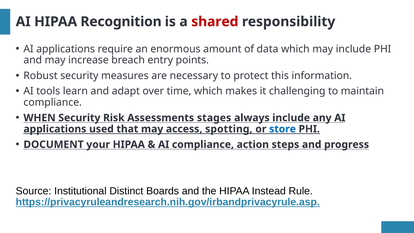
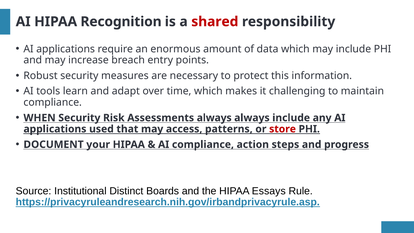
Assessments stages: stages -> always
spotting: spotting -> patterns
store colour: blue -> red
Instead: Instead -> Essays
